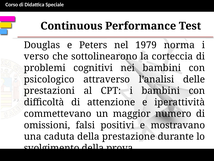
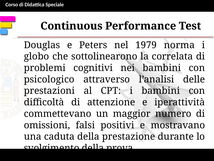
verso: verso -> globo
corteccia: corteccia -> correlata
